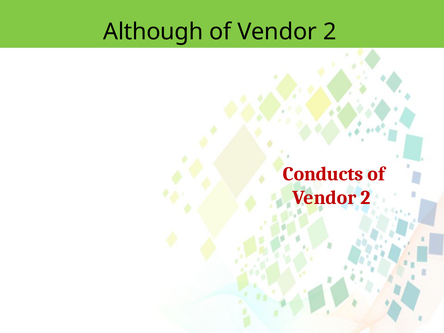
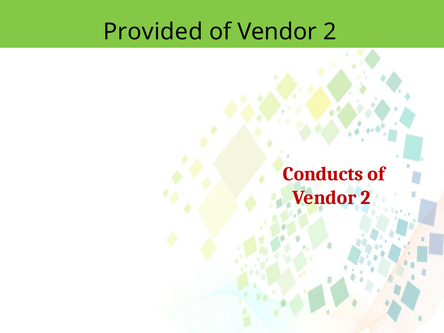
Although: Although -> Provided
